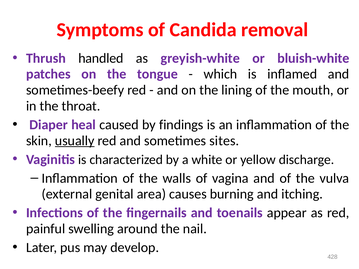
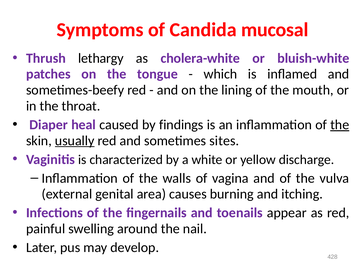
removal: removal -> mucosal
handled: handled -> lethargy
greyish-white: greyish-white -> cholera-white
the at (340, 125) underline: none -> present
